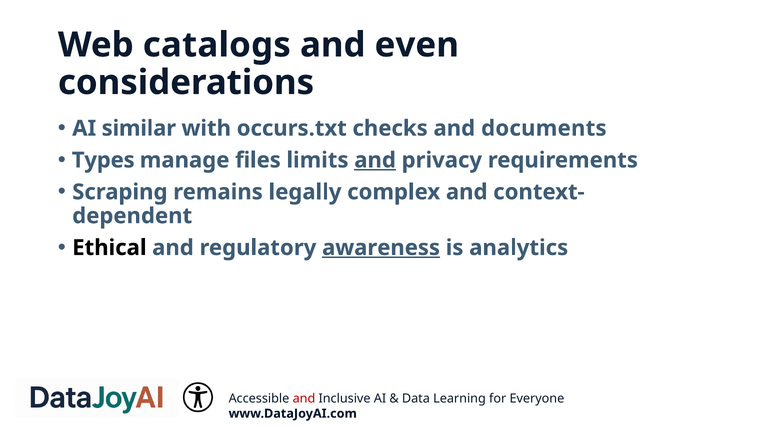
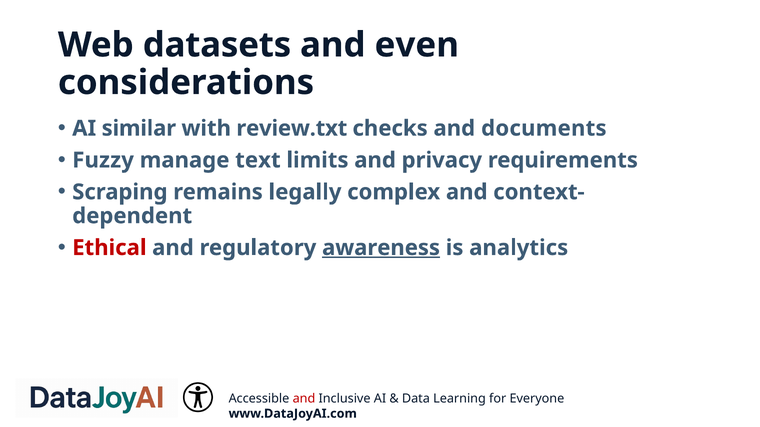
catalogs: catalogs -> datasets
occurs.txt: occurs.txt -> review.txt
Types: Types -> Fuzzy
files: files -> text
and at (375, 160) underline: present -> none
Ethical colour: black -> red
